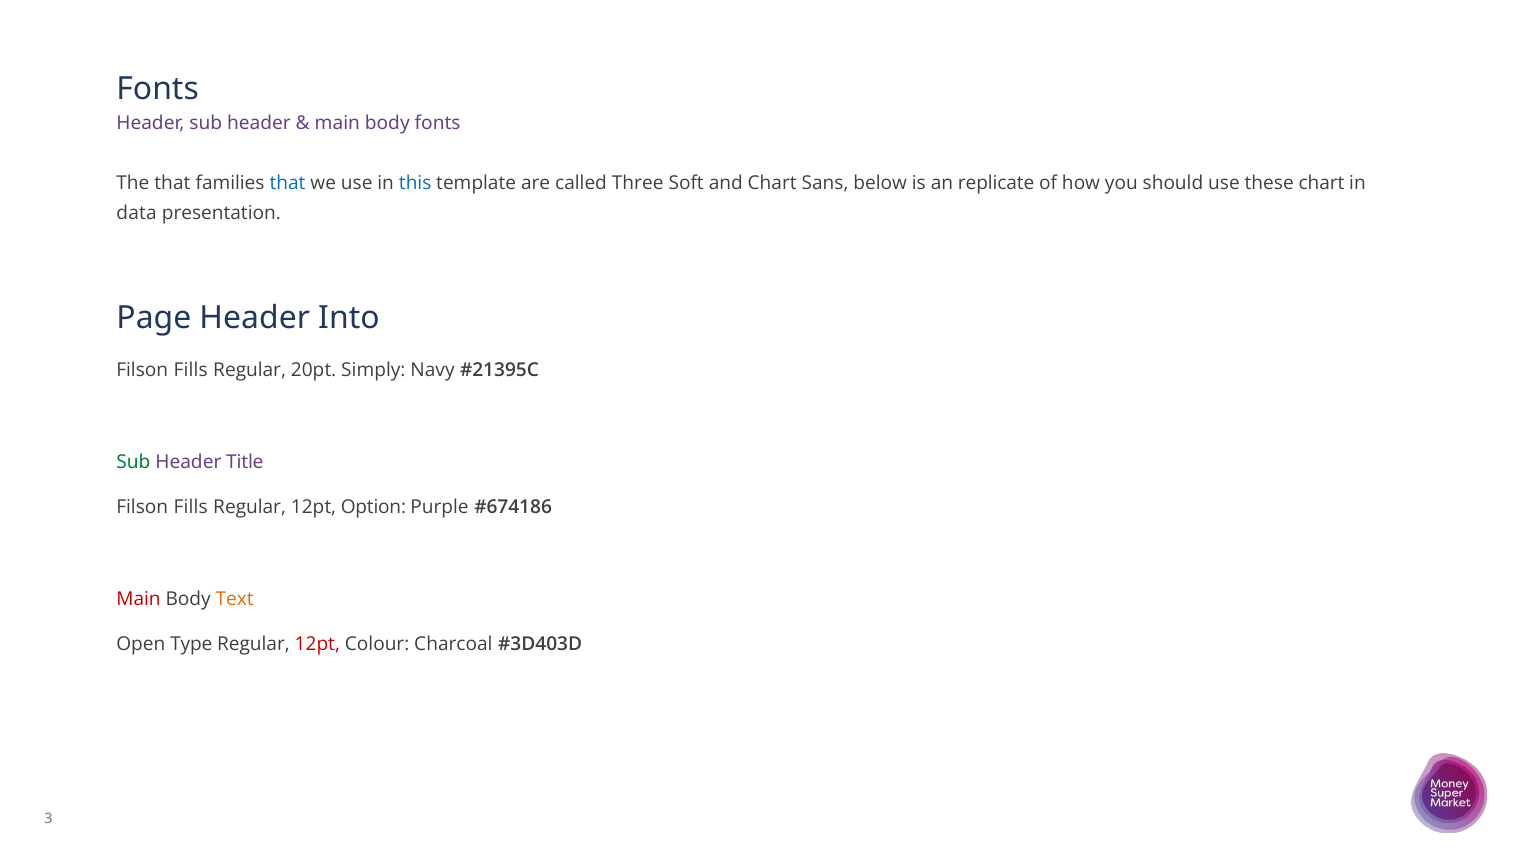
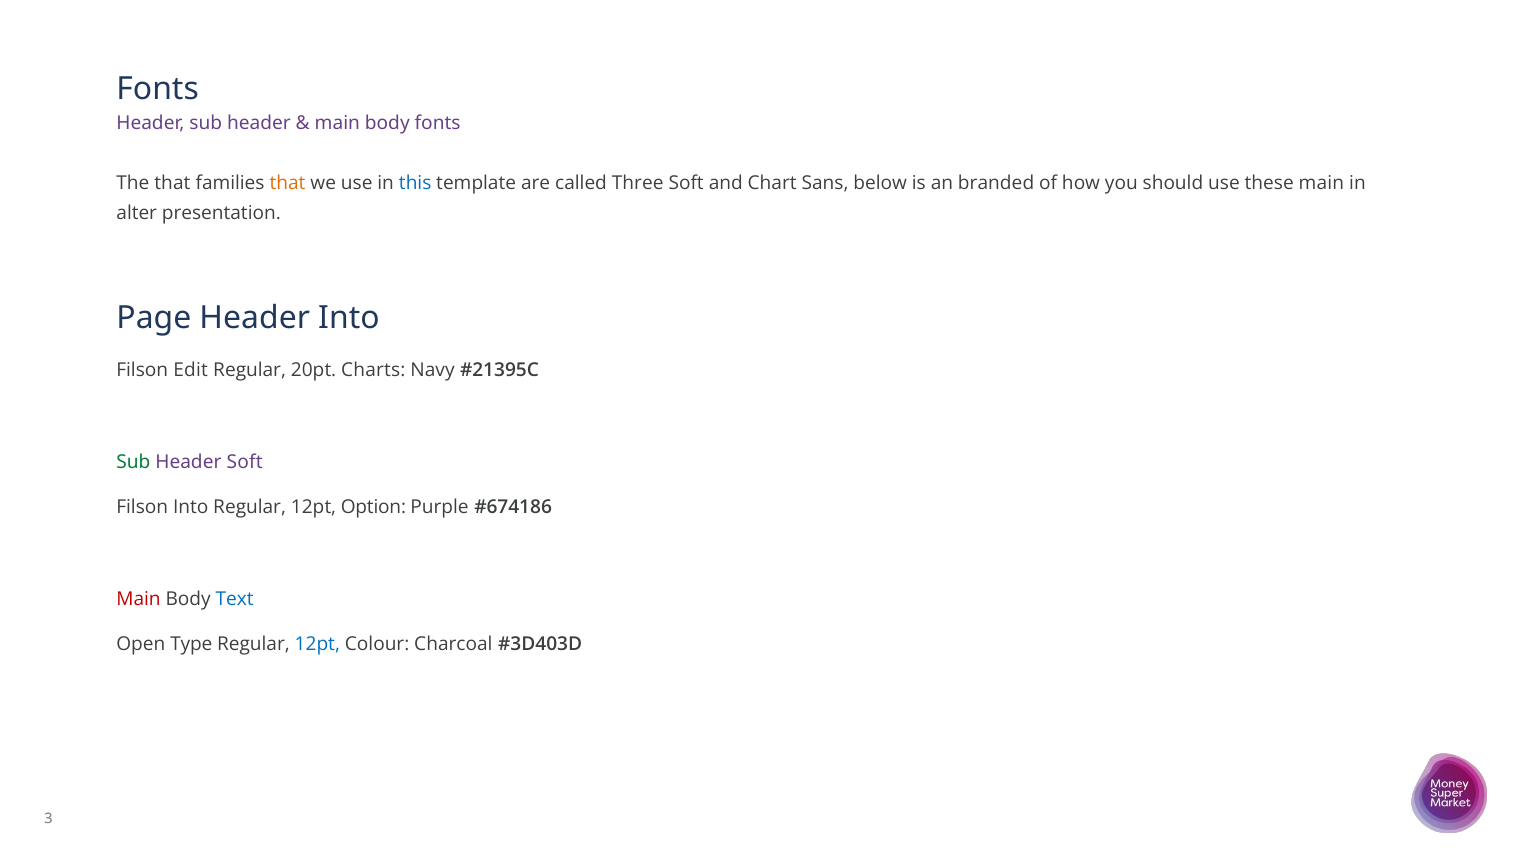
that at (288, 183) colour: blue -> orange
replicate: replicate -> branded
these chart: chart -> main
data: data -> alter
Fills at (191, 371): Fills -> Edit
Simply: Simply -> Charts
Header Title: Title -> Soft
Fills at (191, 508): Fills -> Into
Text colour: orange -> blue
12pt at (317, 645) colour: red -> blue
